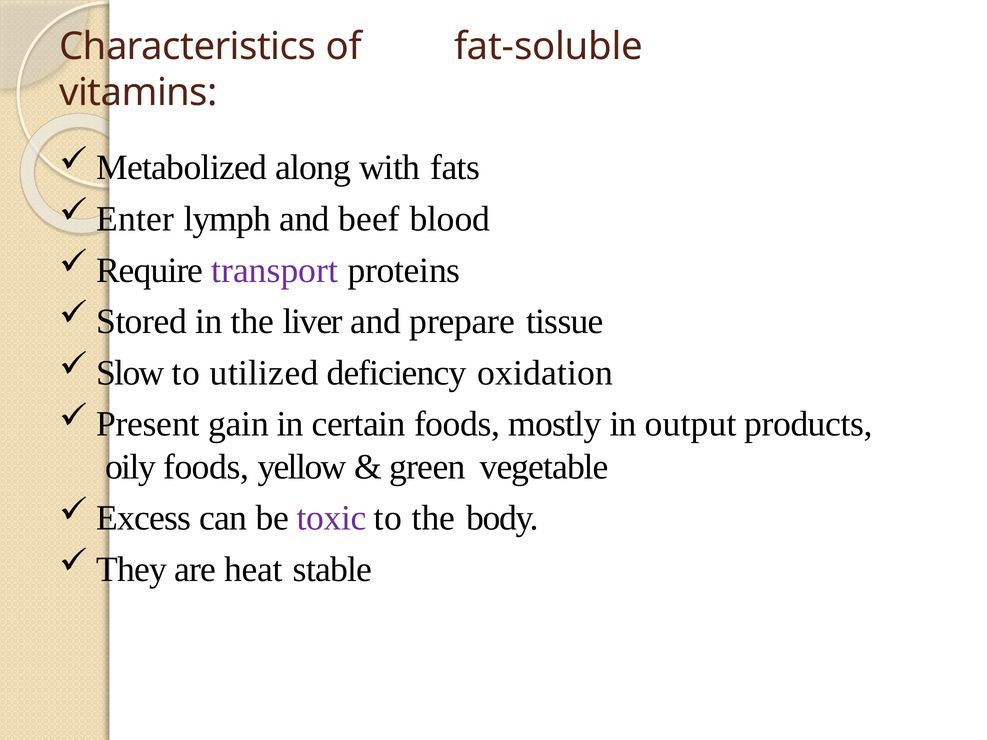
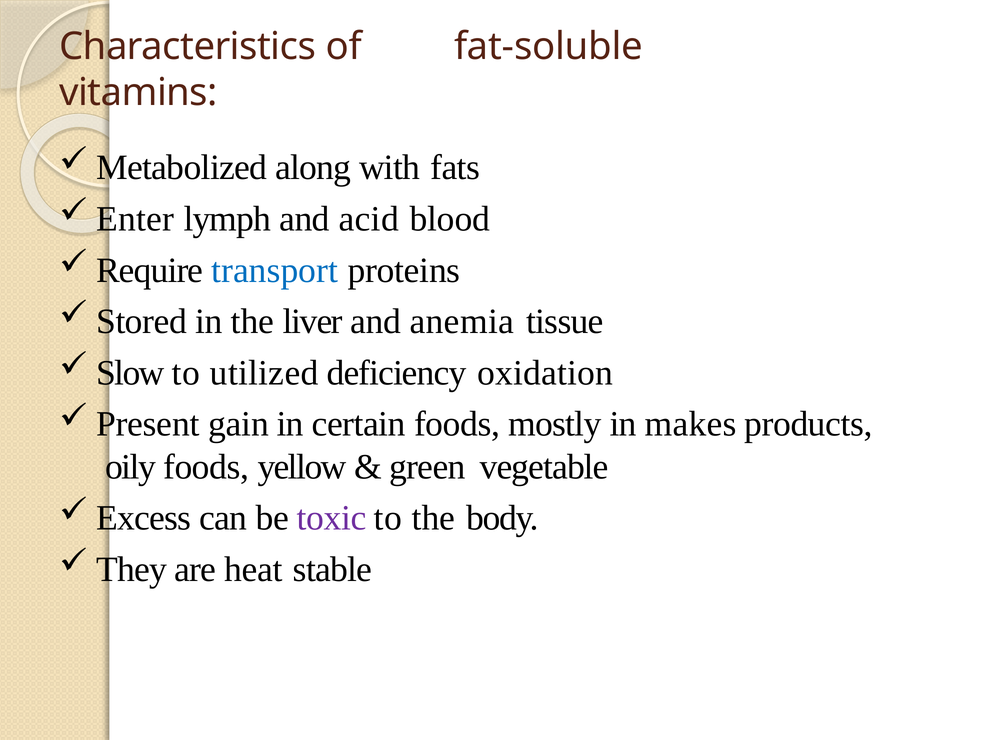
beef: beef -> acid
transport colour: purple -> blue
prepare: prepare -> anemia
output: output -> makes
